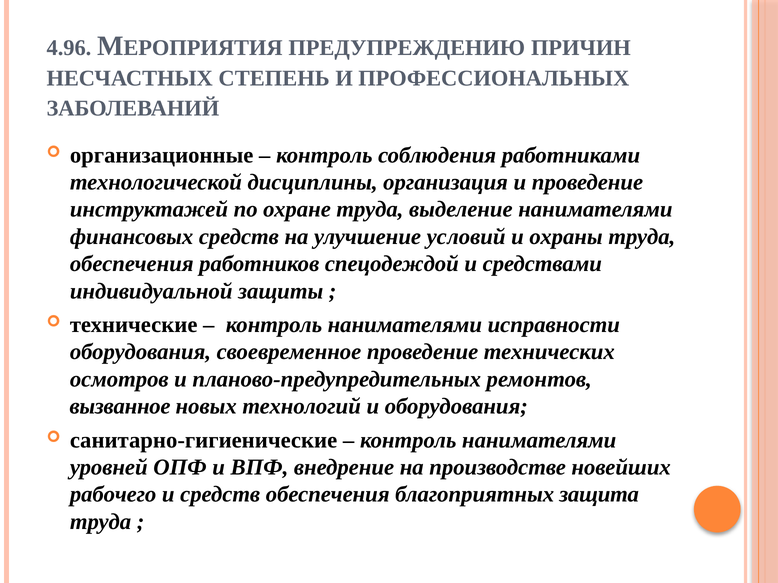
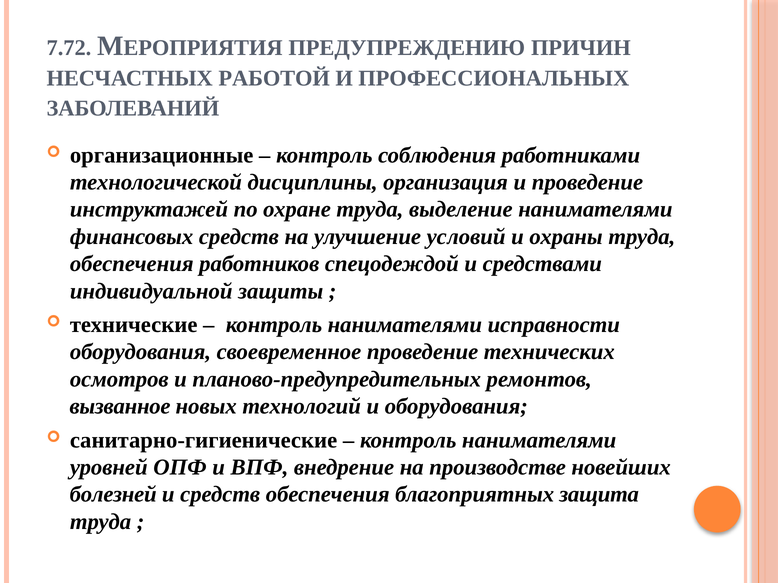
4.96: 4.96 -> 7.72
СТЕПЕНЬ: СТЕПЕНЬ -> РАБОТОЙ
рабочего: рабочего -> болезней
